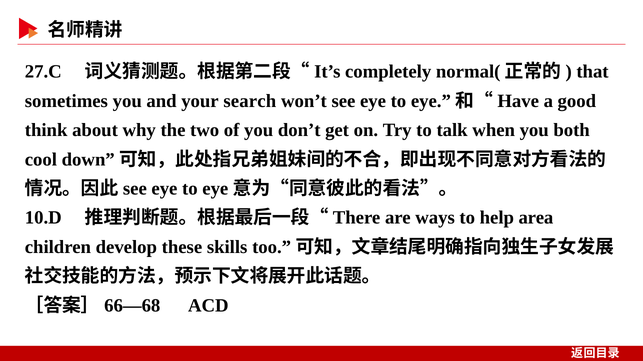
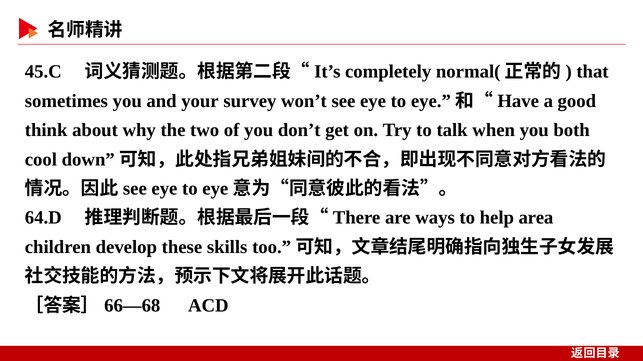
27.C: 27.C -> 45.C
search: search -> survey
10.D: 10.D -> 64.D
